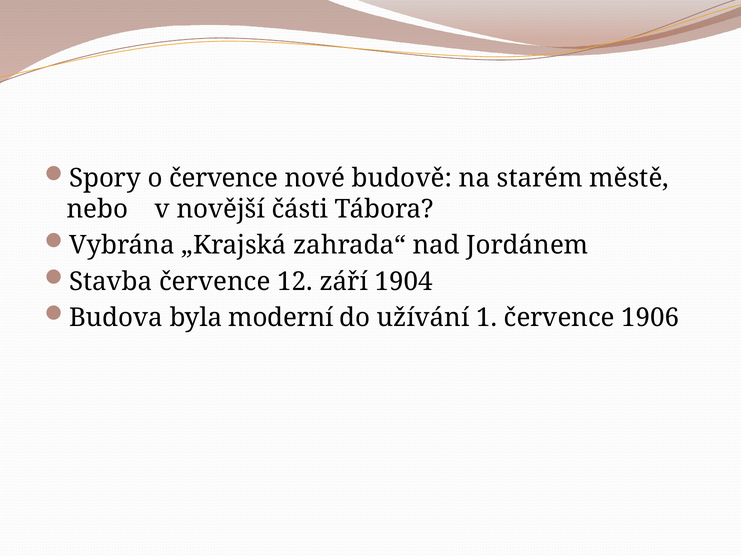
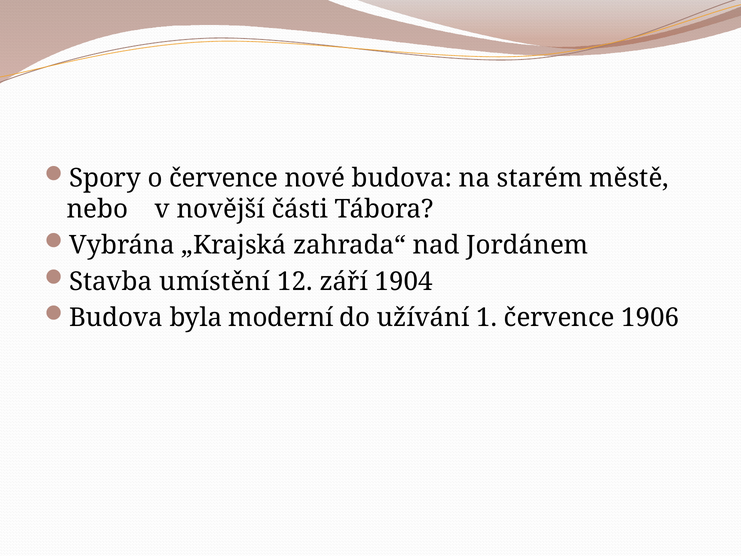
nové budově: budově -> budova
Stavba července: července -> umístění
